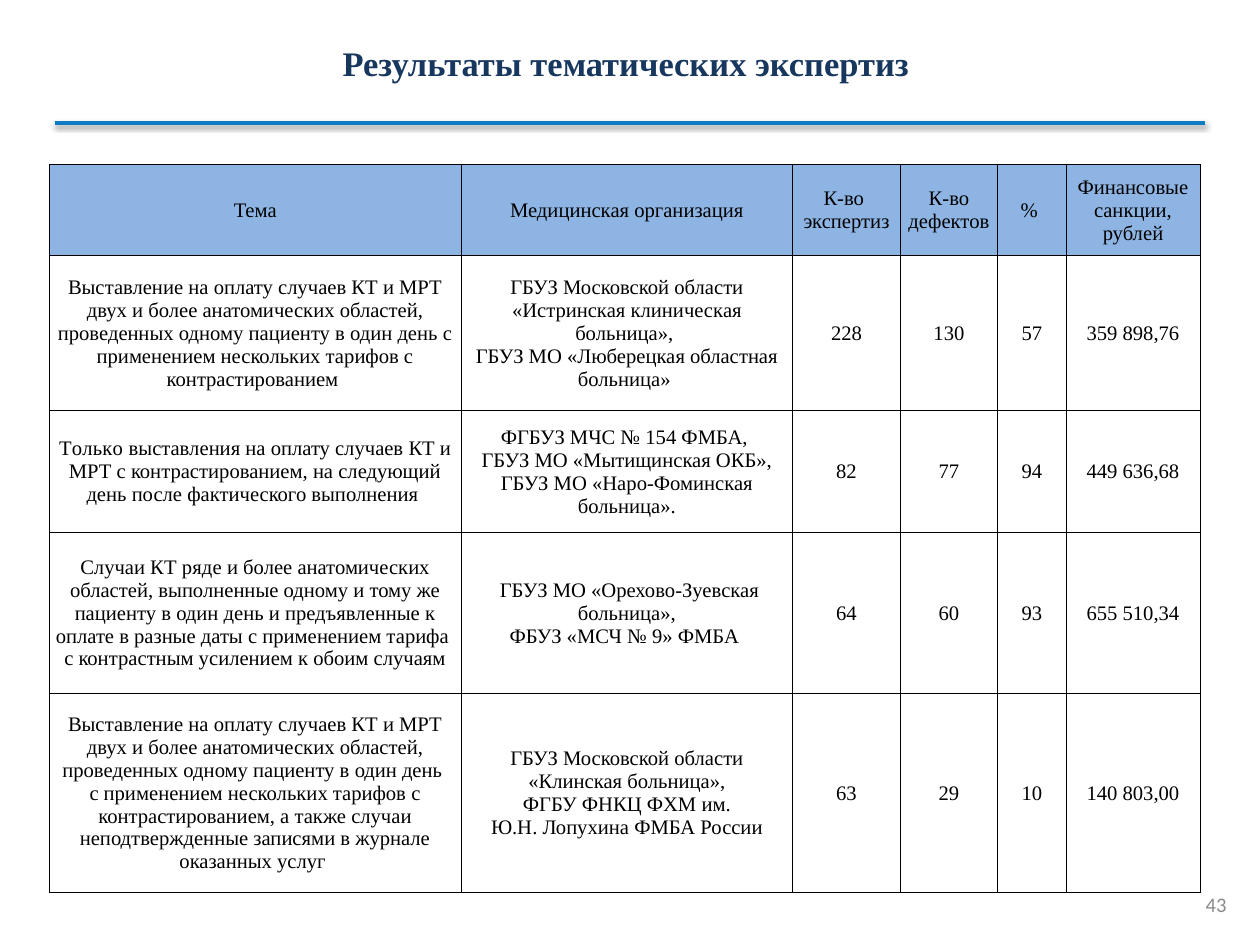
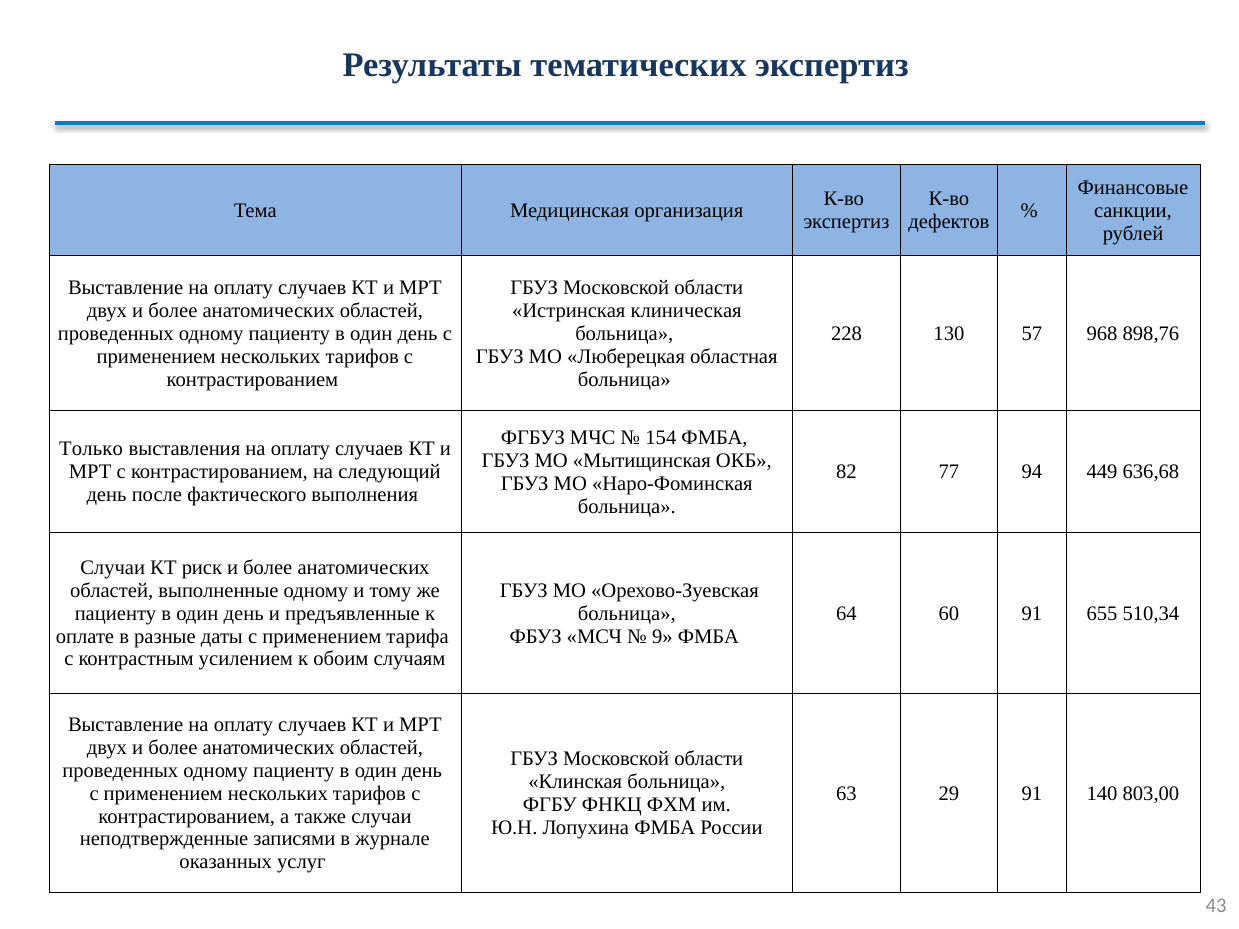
359: 359 -> 968
ряде: ряде -> риск
60 93: 93 -> 91
29 10: 10 -> 91
